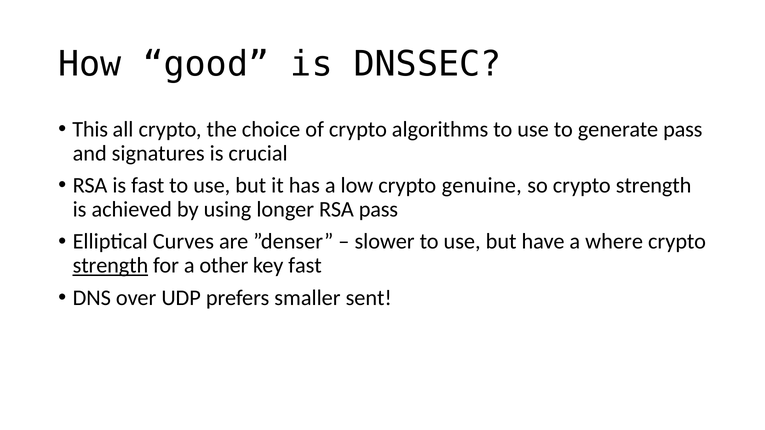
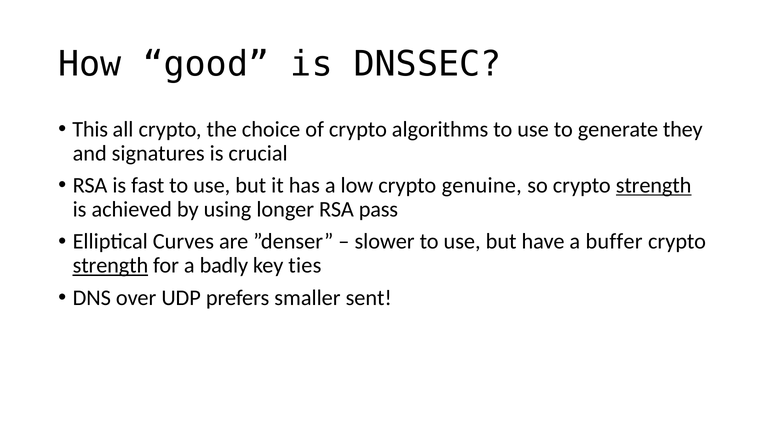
generate pass: pass -> they
strength at (654, 186) underline: none -> present
where: where -> buffer
other: other -> badly
key fast: fast -> ties
